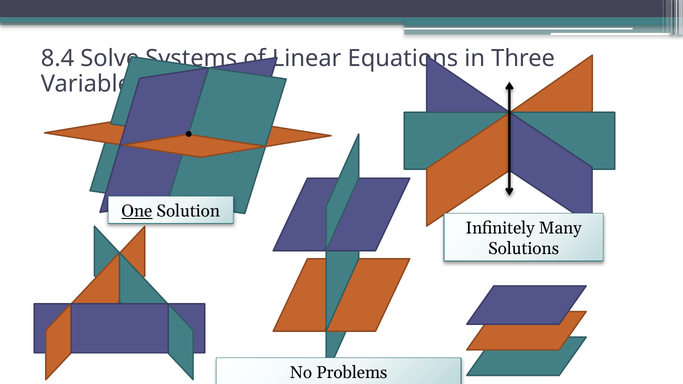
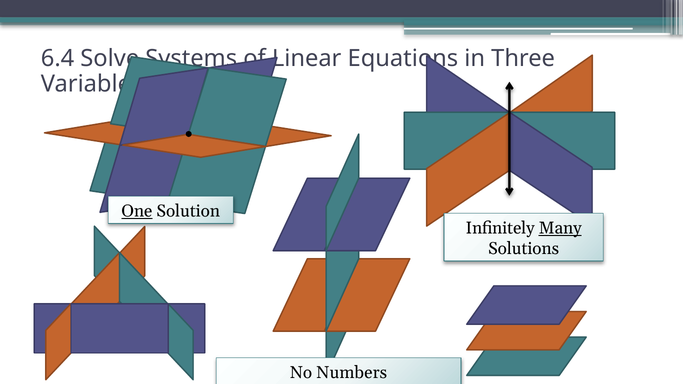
8.4: 8.4 -> 6.4
Many underline: none -> present
Problems: Problems -> Numbers
